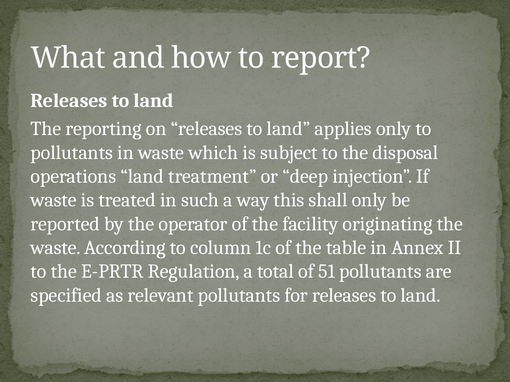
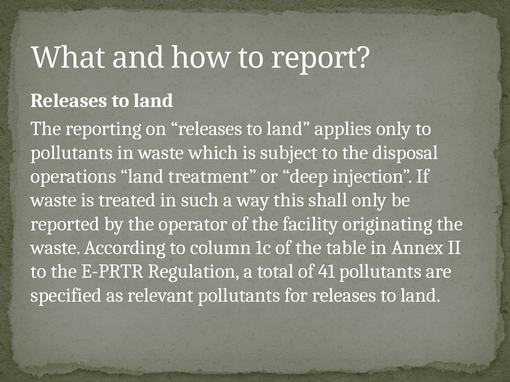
51: 51 -> 41
